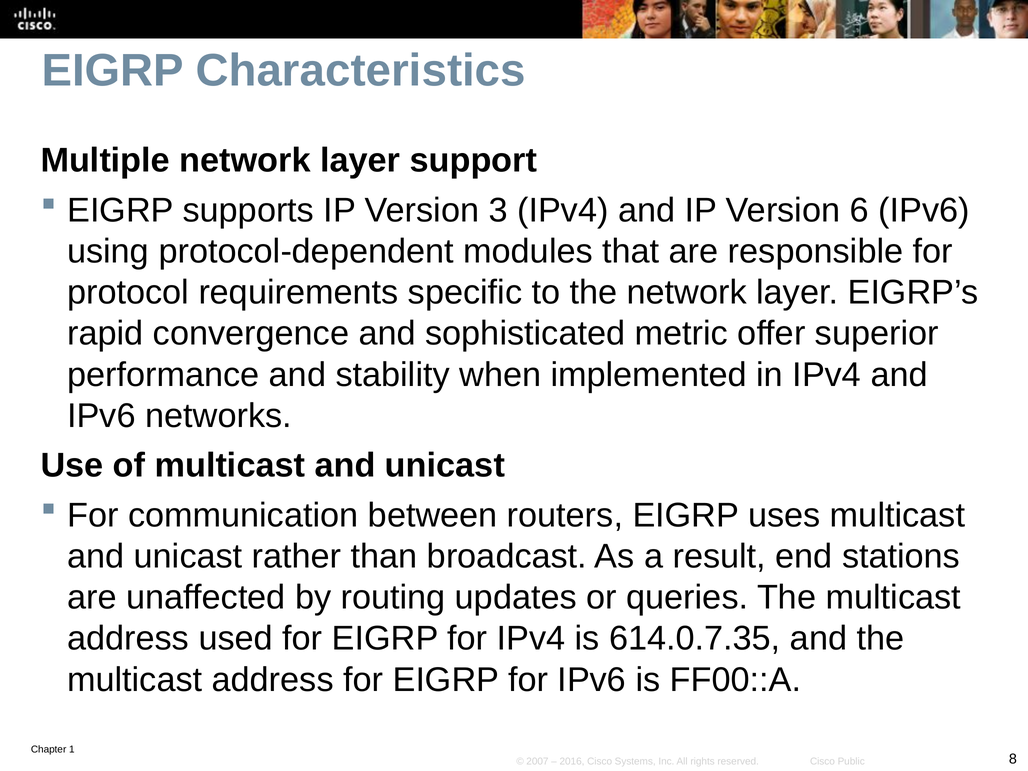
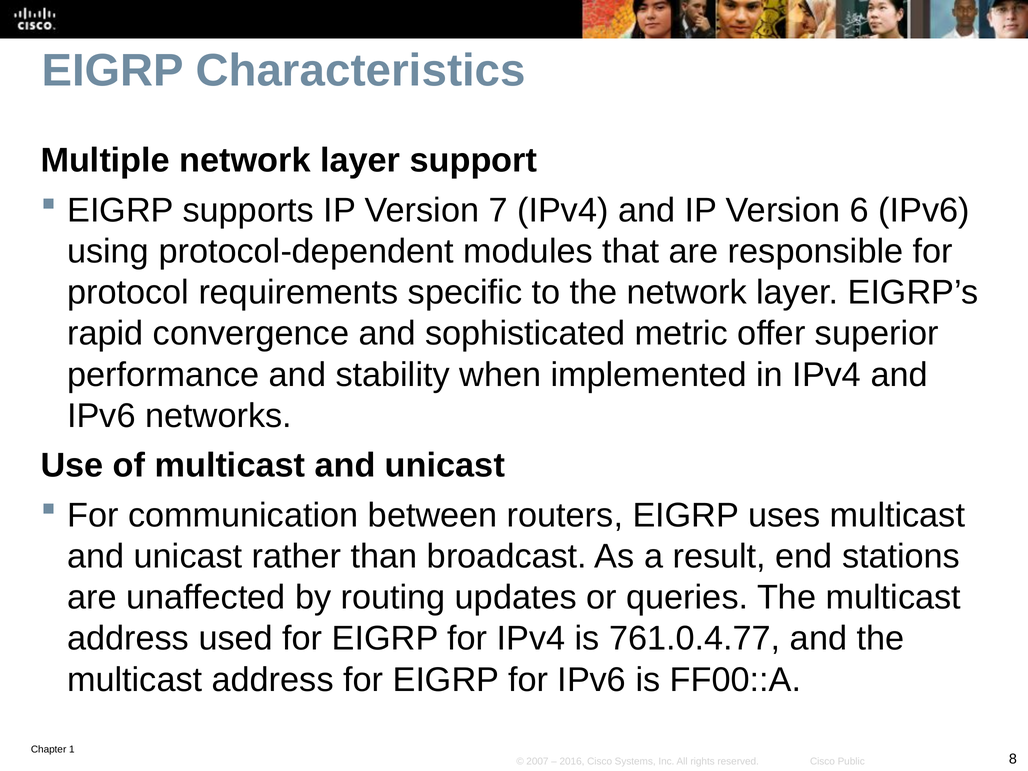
3: 3 -> 7
614.0.7.35: 614.0.7.35 -> 761.0.4.77
